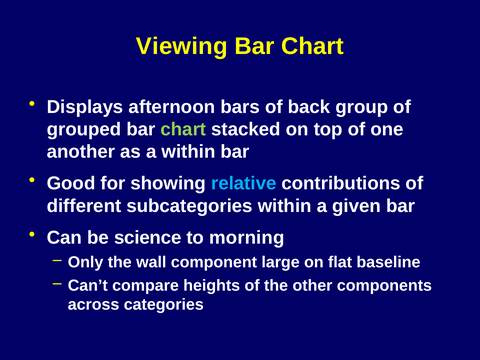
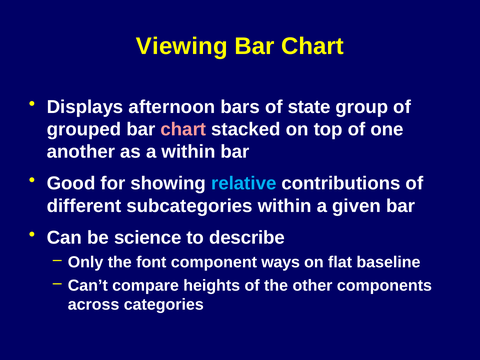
back: back -> state
chart at (183, 129) colour: light green -> pink
morning: morning -> describe
wall: wall -> font
large: large -> ways
